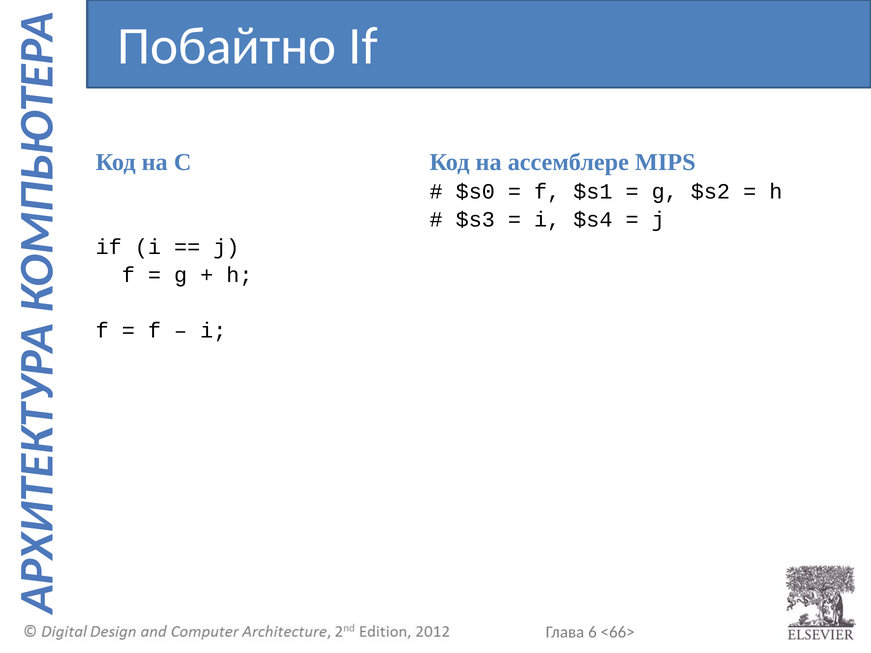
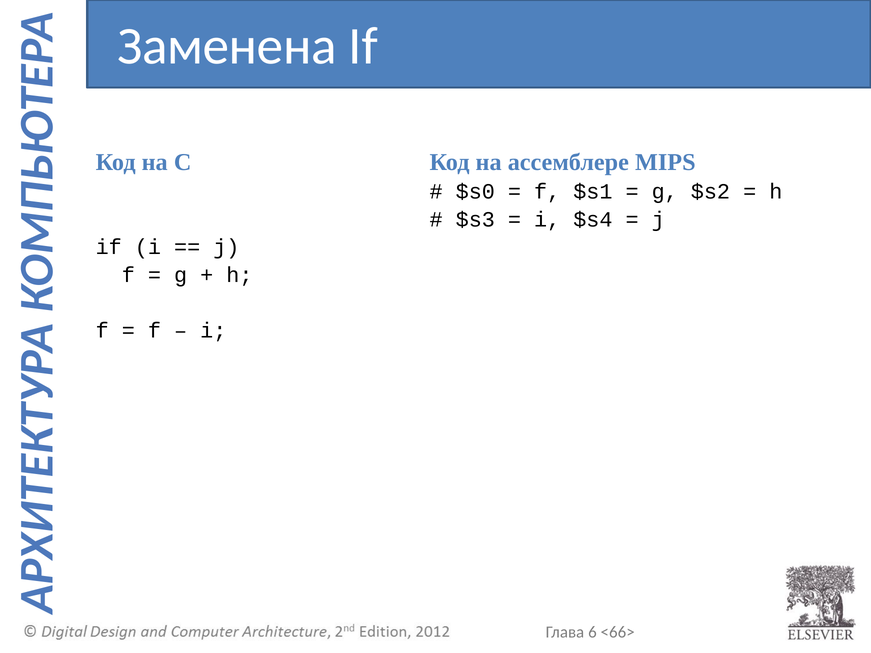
Побайтно: Побайтно -> Заменена
